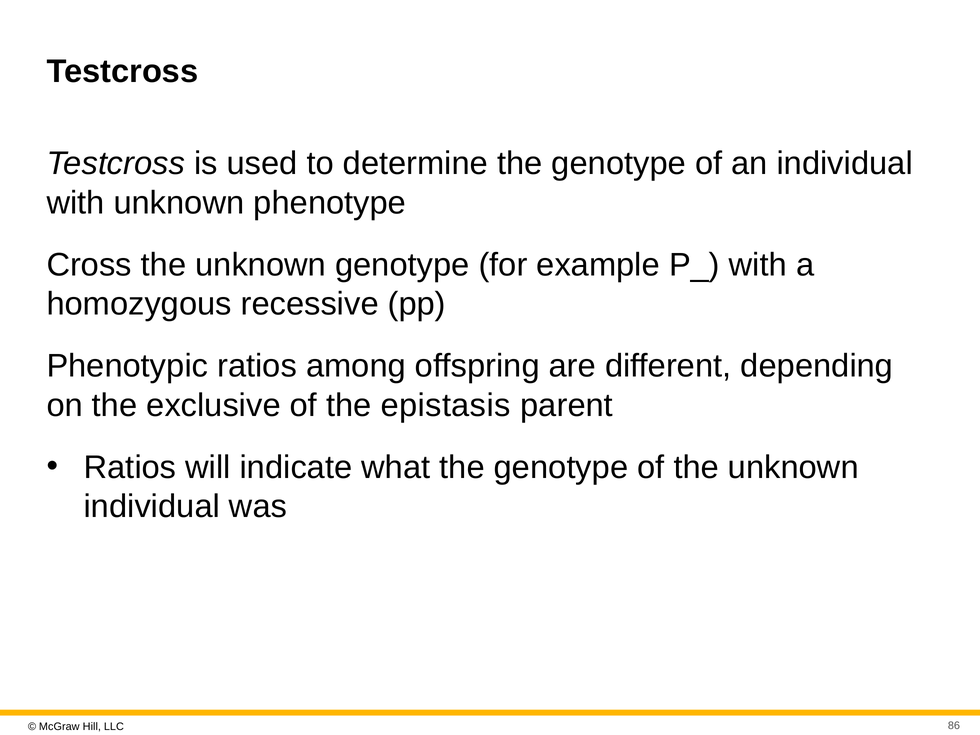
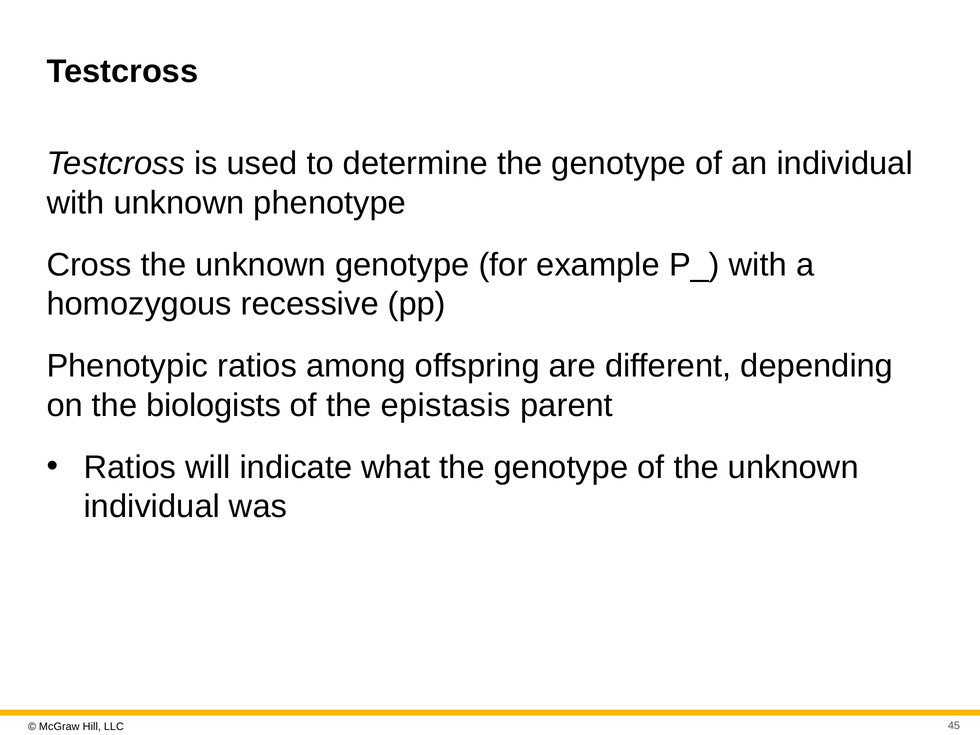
exclusive: exclusive -> biologists
86: 86 -> 45
